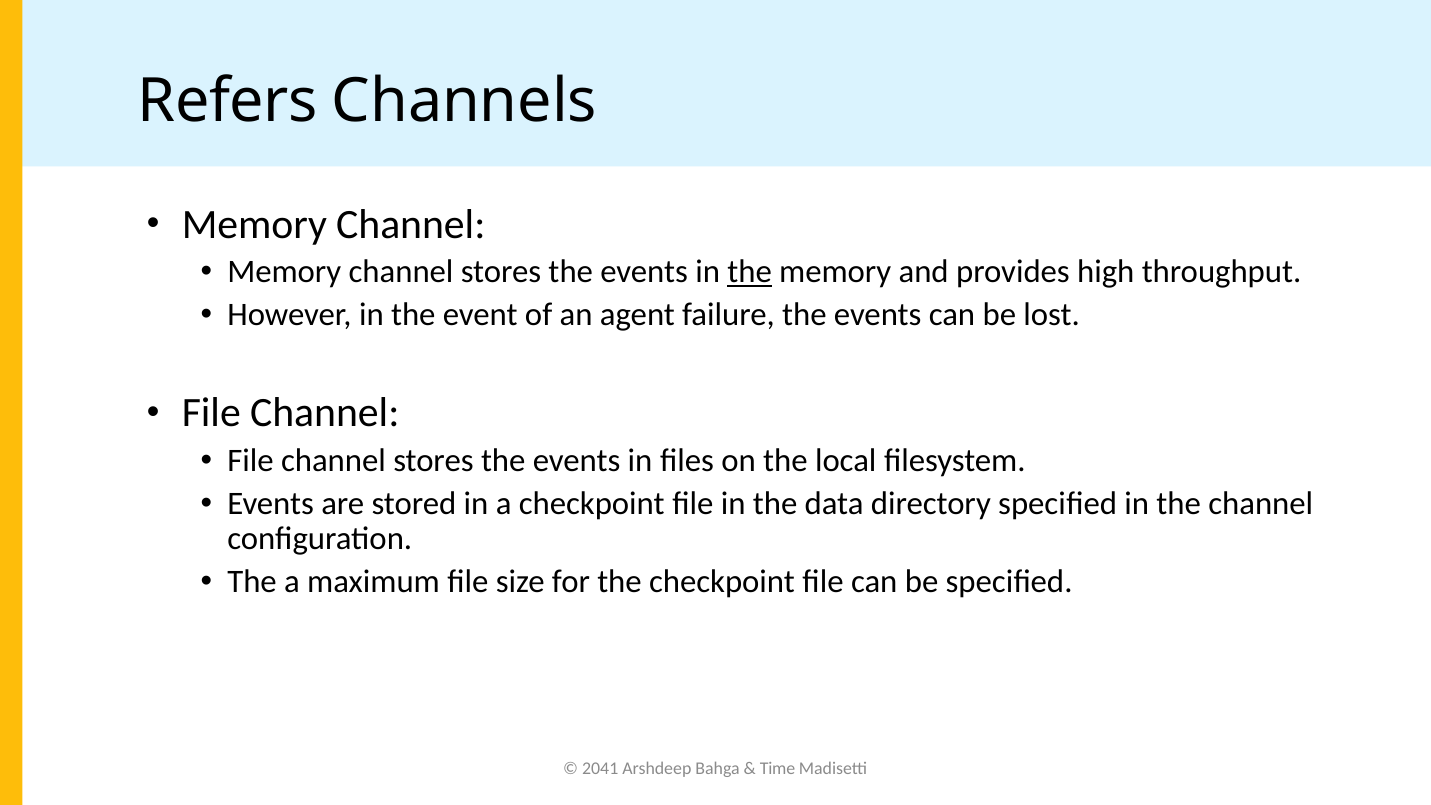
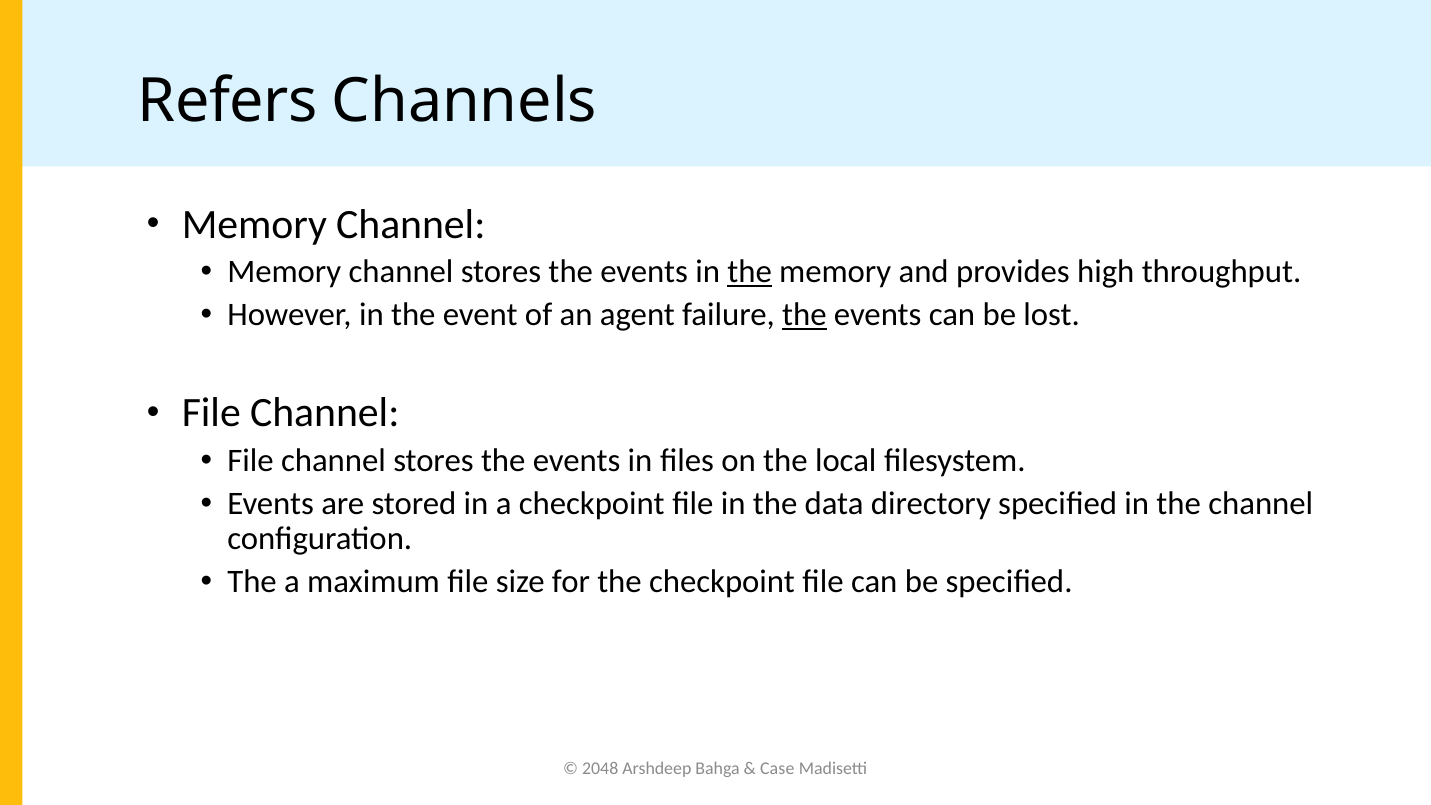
the at (804, 315) underline: none -> present
2041: 2041 -> 2048
Time: Time -> Case
